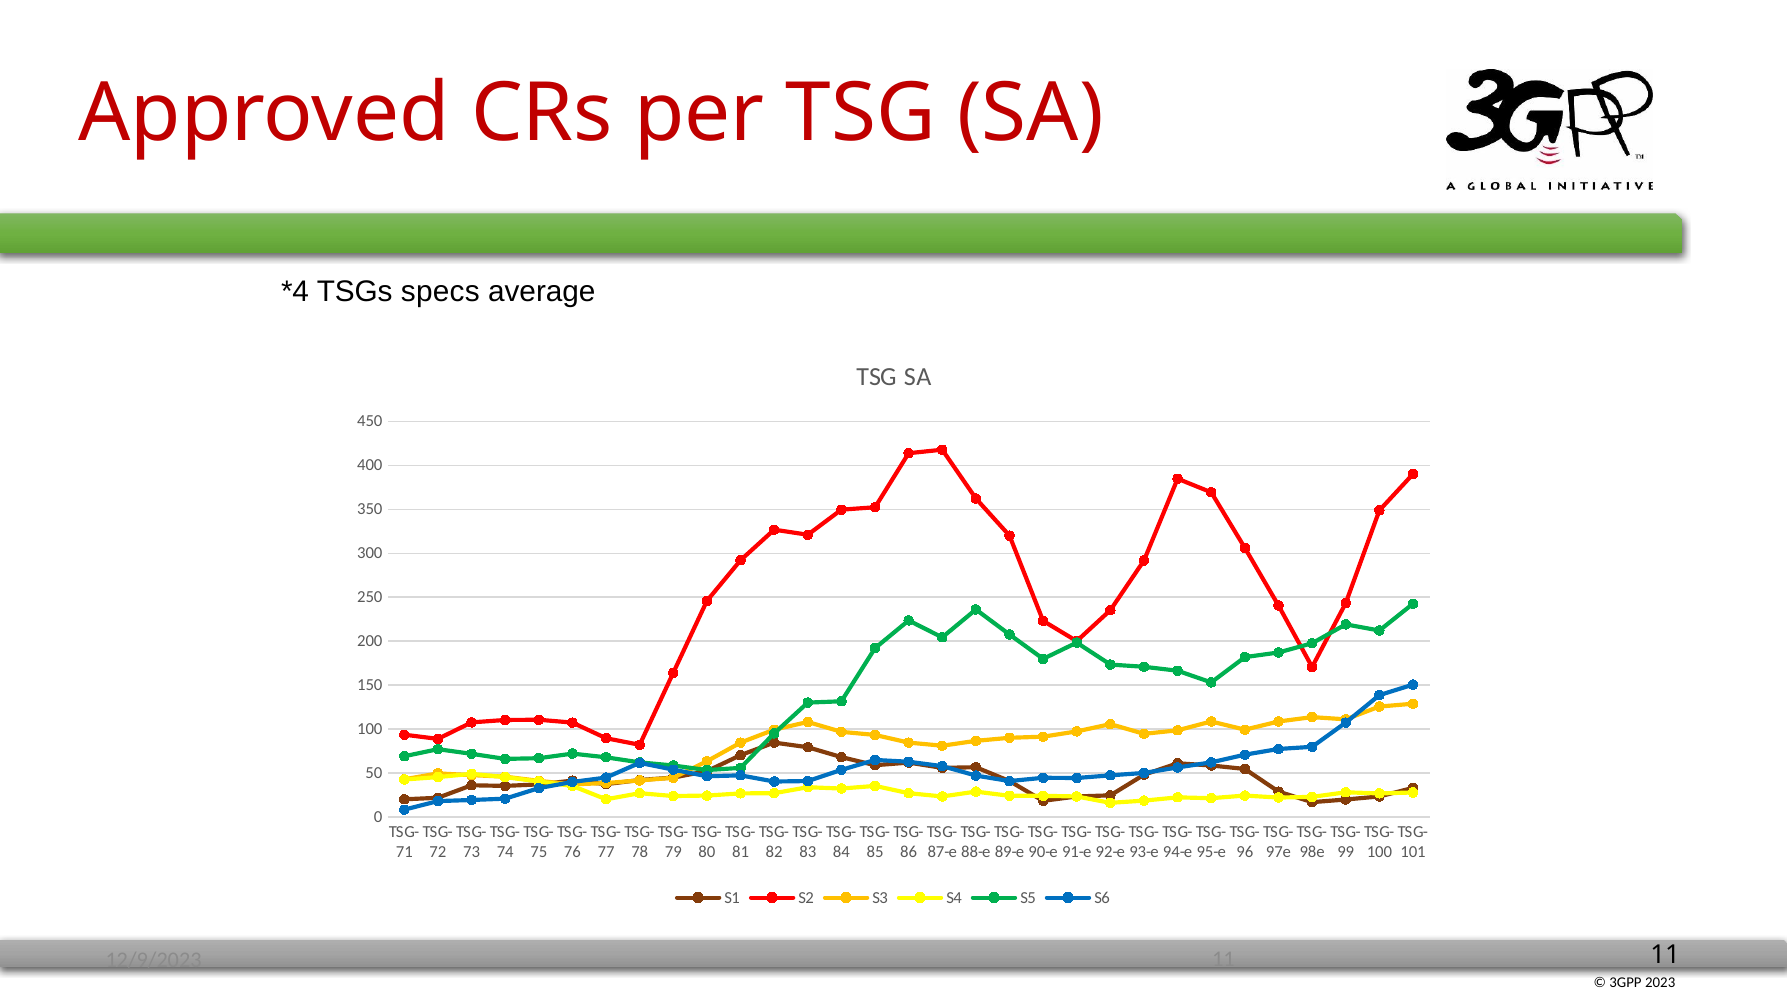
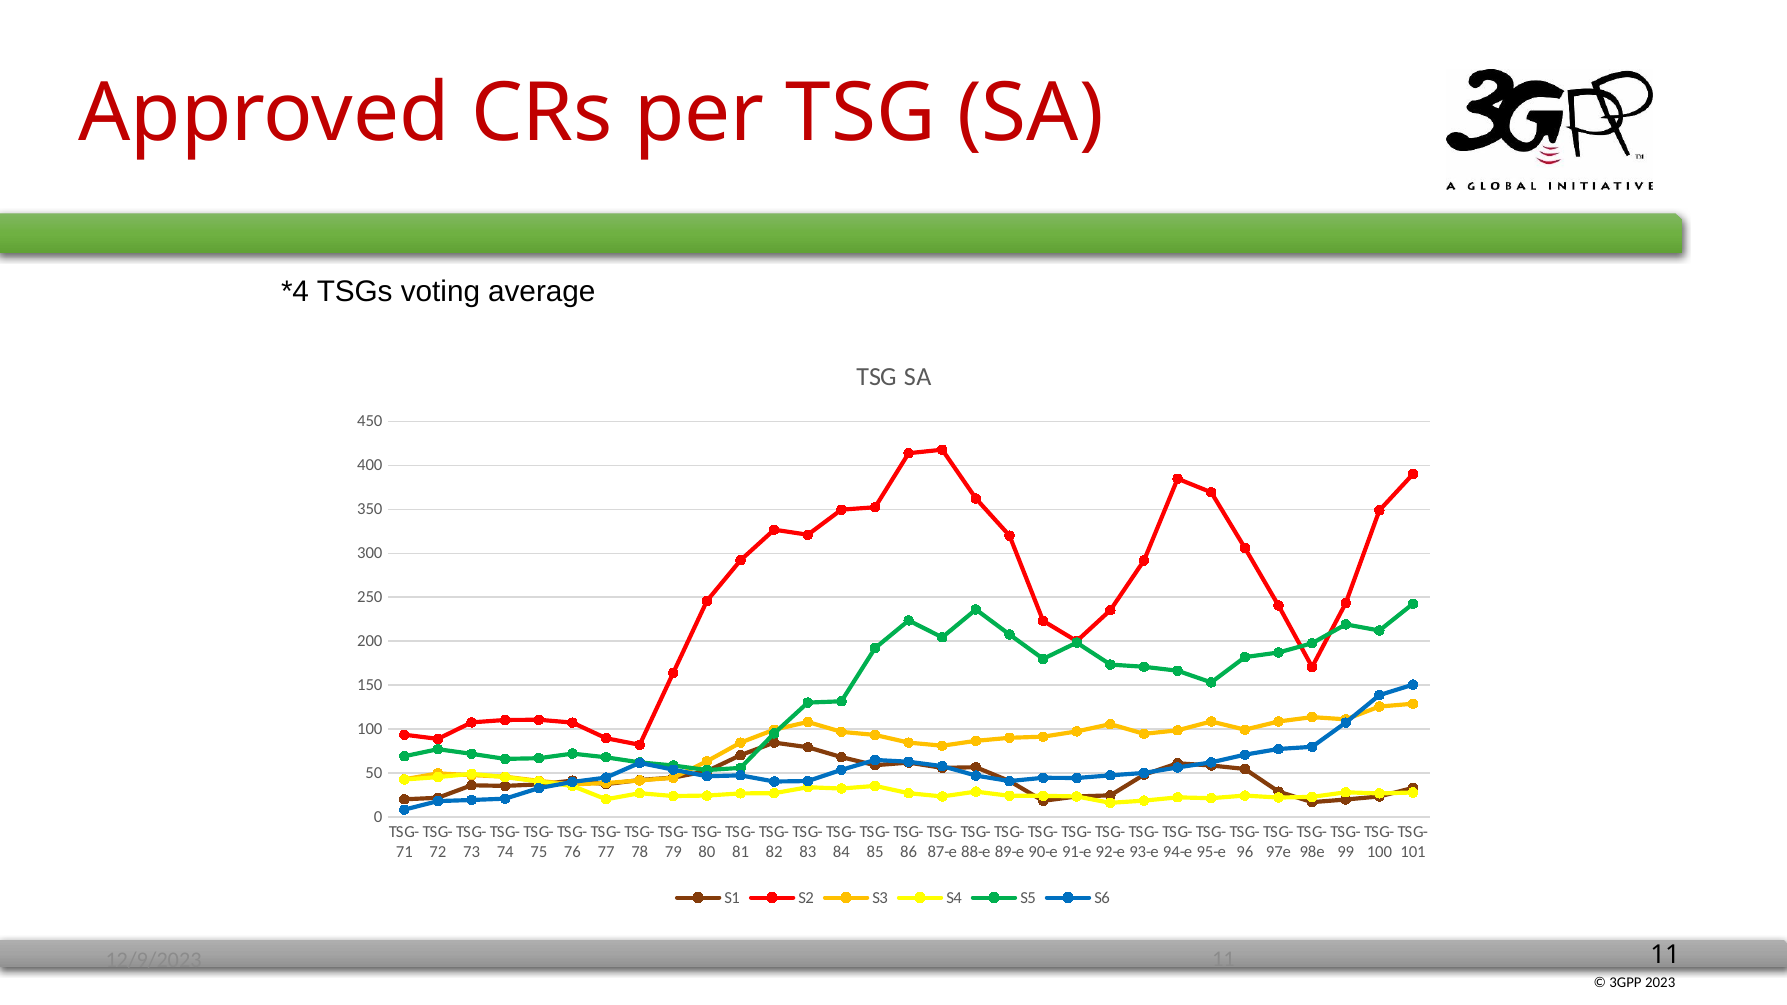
specs: specs -> voting
